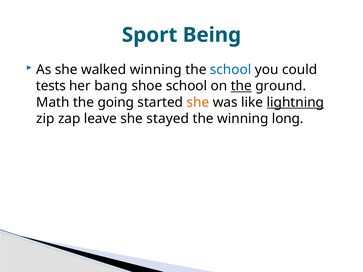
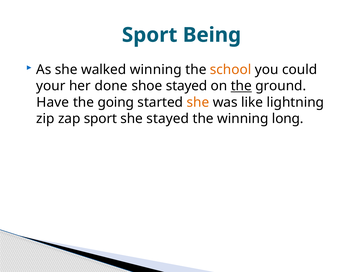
school at (231, 70) colour: blue -> orange
tests: tests -> your
bang: bang -> done
shoe school: school -> stayed
Math: Math -> Have
lightning underline: present -> none
zap leave: leave -> sport
